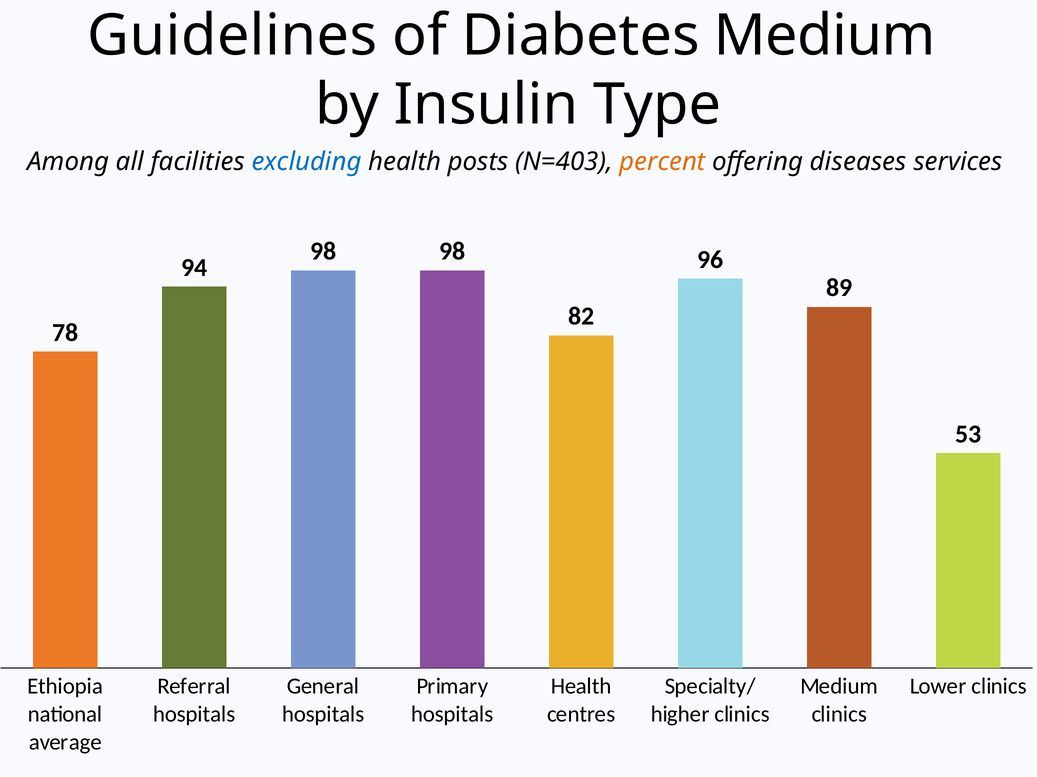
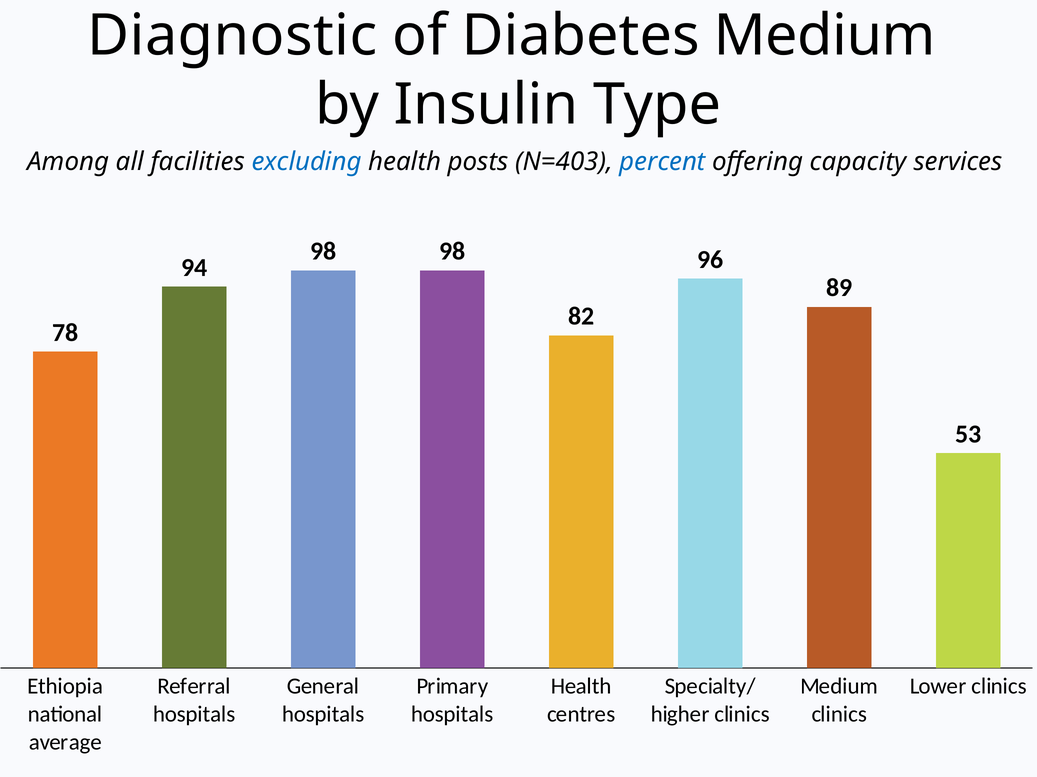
Guidelines: Guidelines -> Diagnostic
percent colour: orange -> blue
diseases: diseases -> capacity
